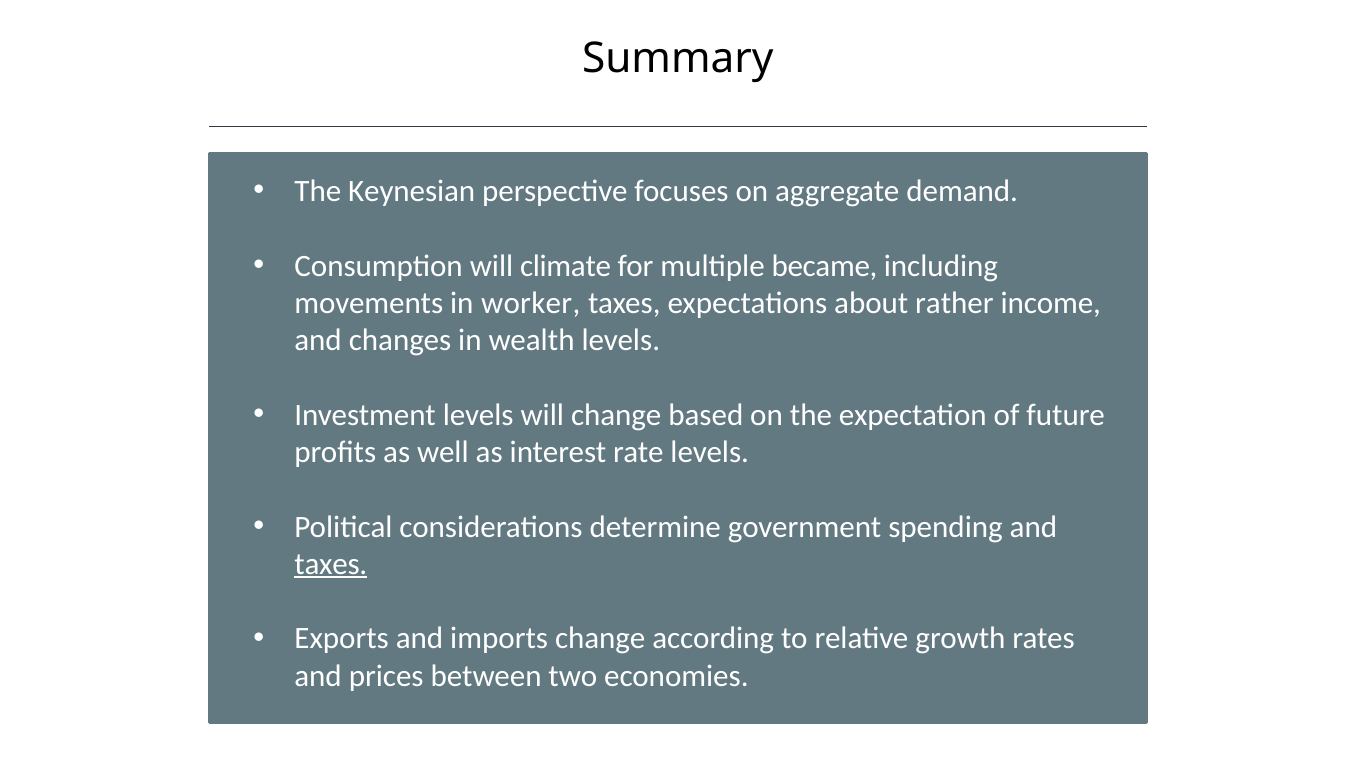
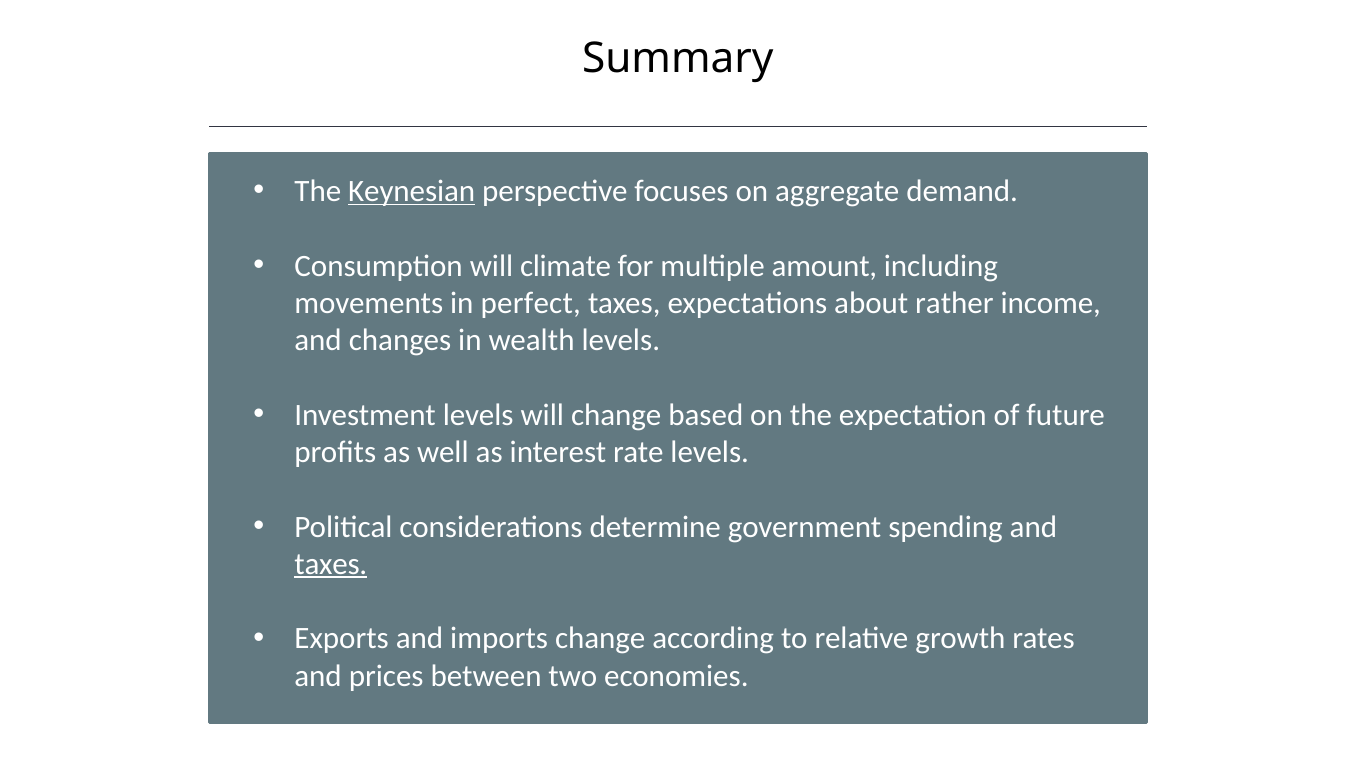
Keynesian underline: none -> present
became: became -> amount
worker: worker -> perfect
